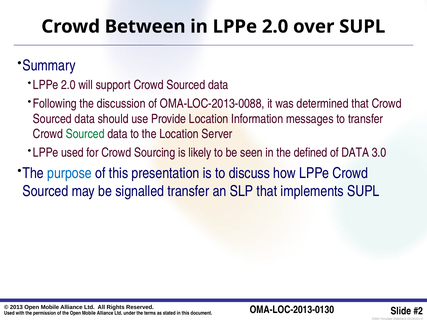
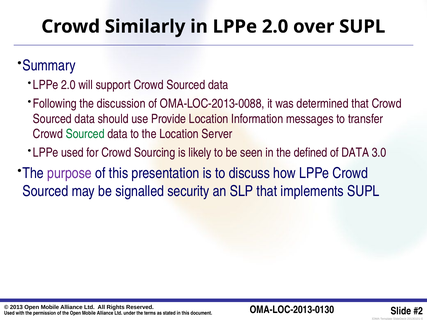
Between: Between -> Similarly
purpose colour: blue -> purple
signalled transfer: transfer -> security
